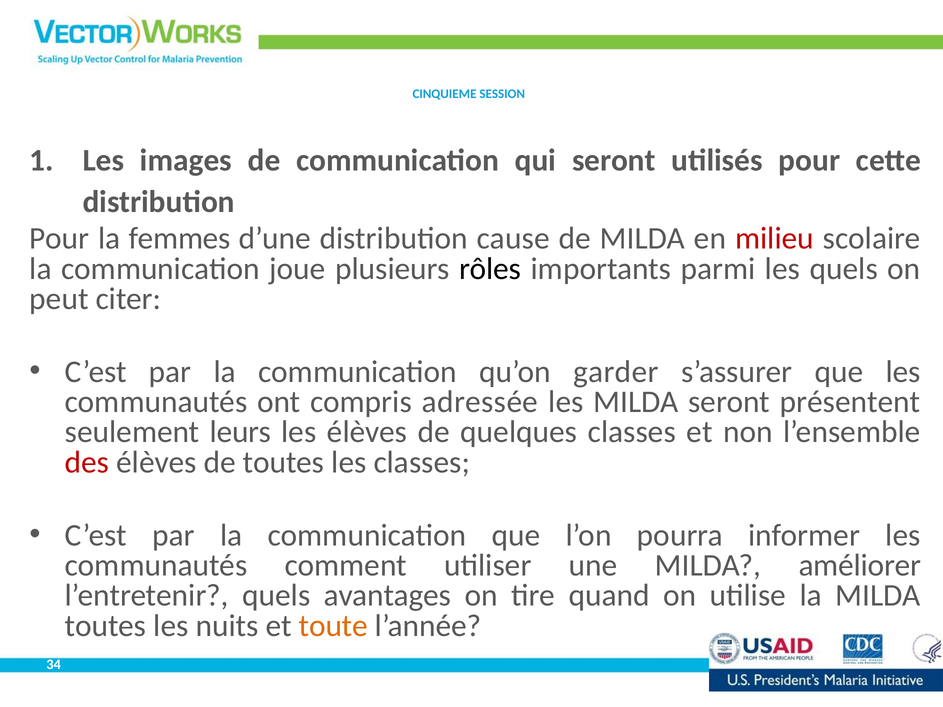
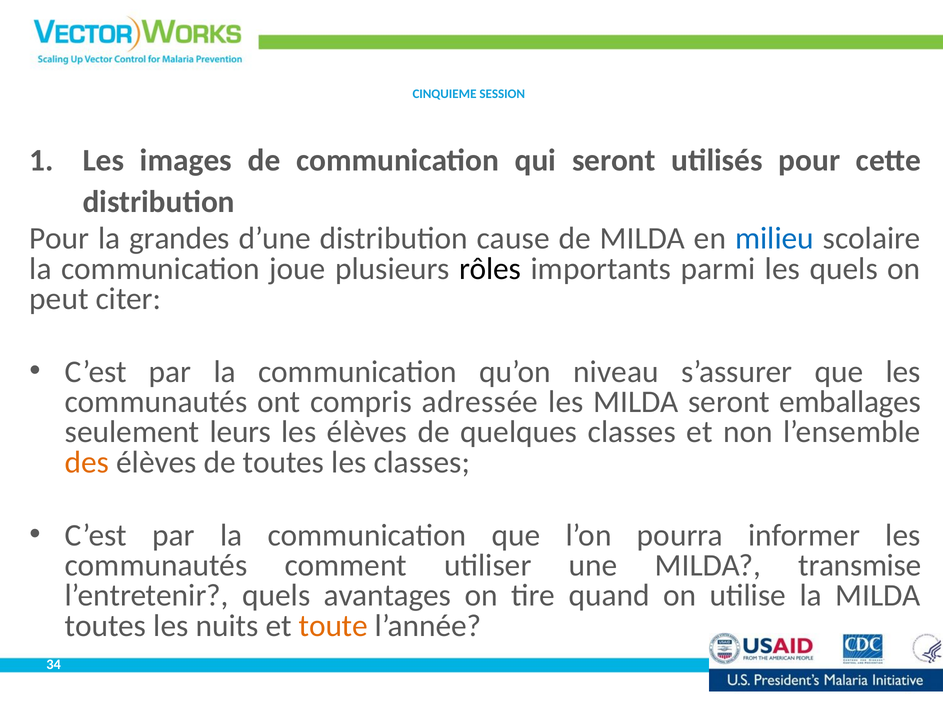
femmes: femmes -> grandes
milieu colour: red -> blue
garder: garder -> niveau
présentent: présentent -> emballages
des colour: red -> orange
améliorer: améliorer -> transmise
